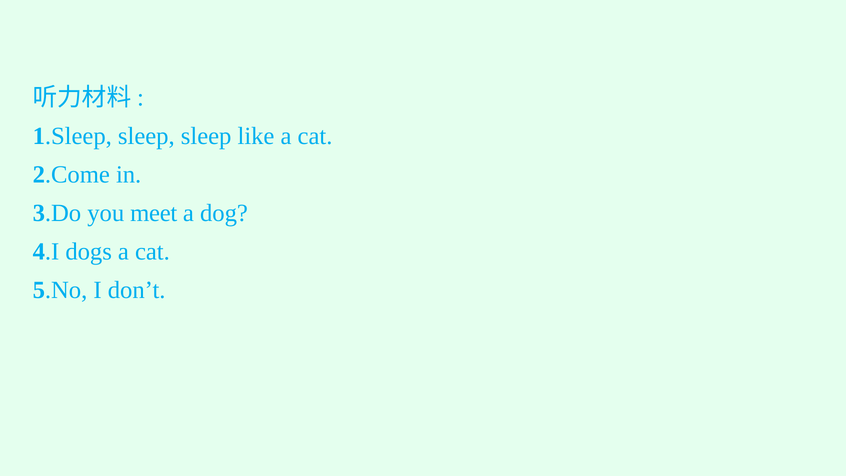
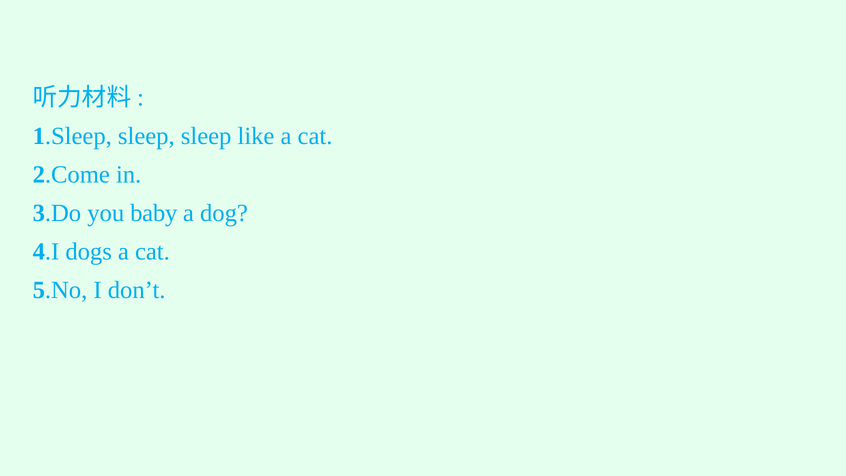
meet: meet -> baby
